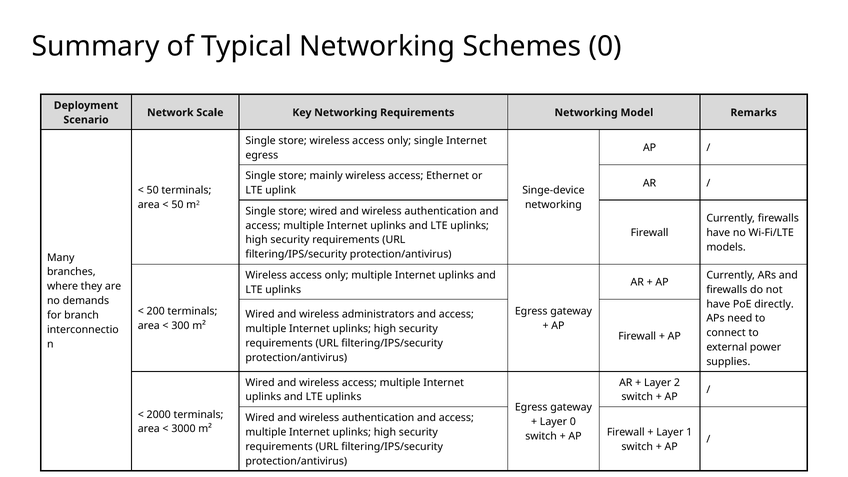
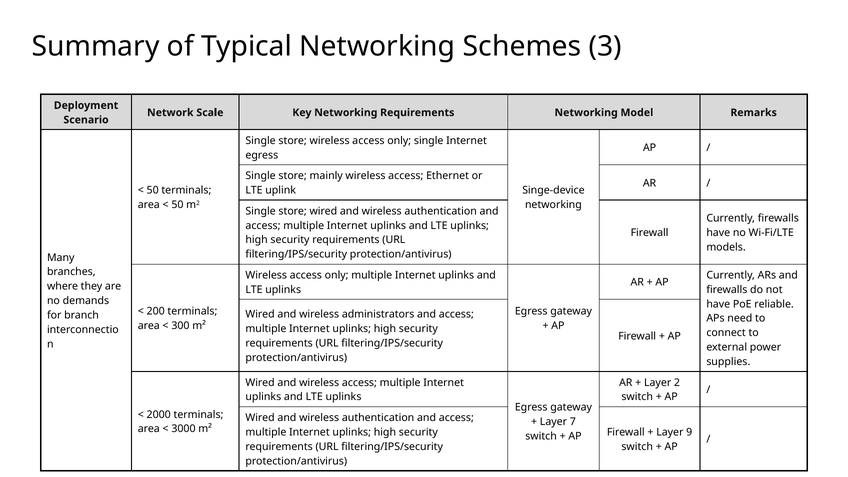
Schemes 0: 0 -> 3
directly: directly -> reliable
Layer 0: 0 -> 7
1: 1 -> 9
